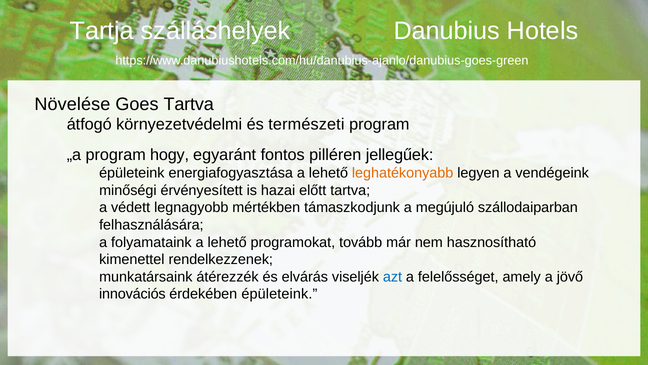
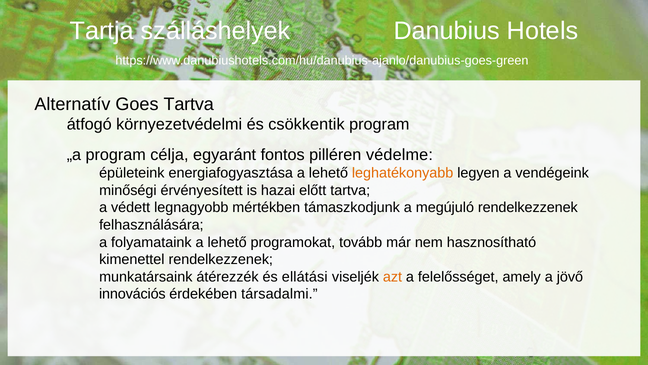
Növelése: Növelése -> Alternatív
természeti: természeti -> csökkentik
hogy: hogy -> célja
jellegűek: jellegűek -> védelme
megújuló szállodaiparban: szállodaiparban -> rendelkezzenek
elvárás: elvárás -> ellátási
azt colour: blue -> orange
érdekében épületeink: épületeink -> társadalmi
